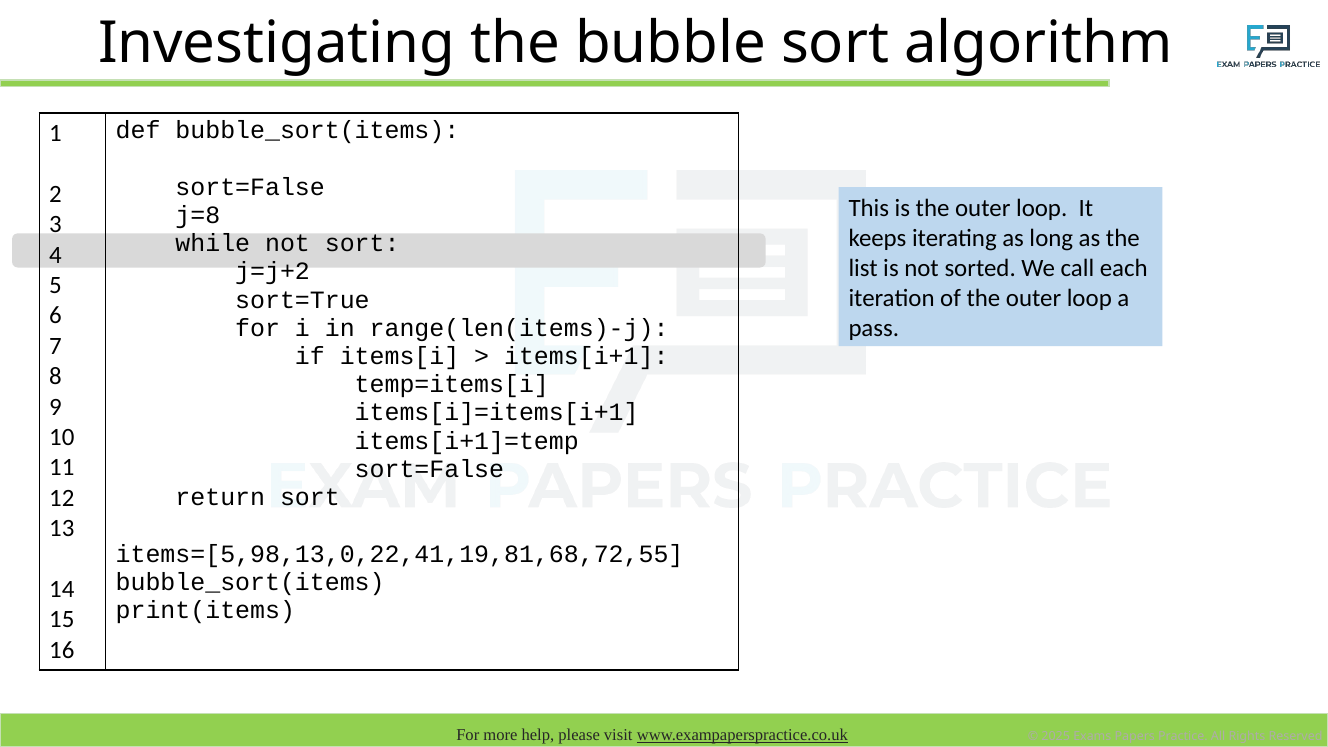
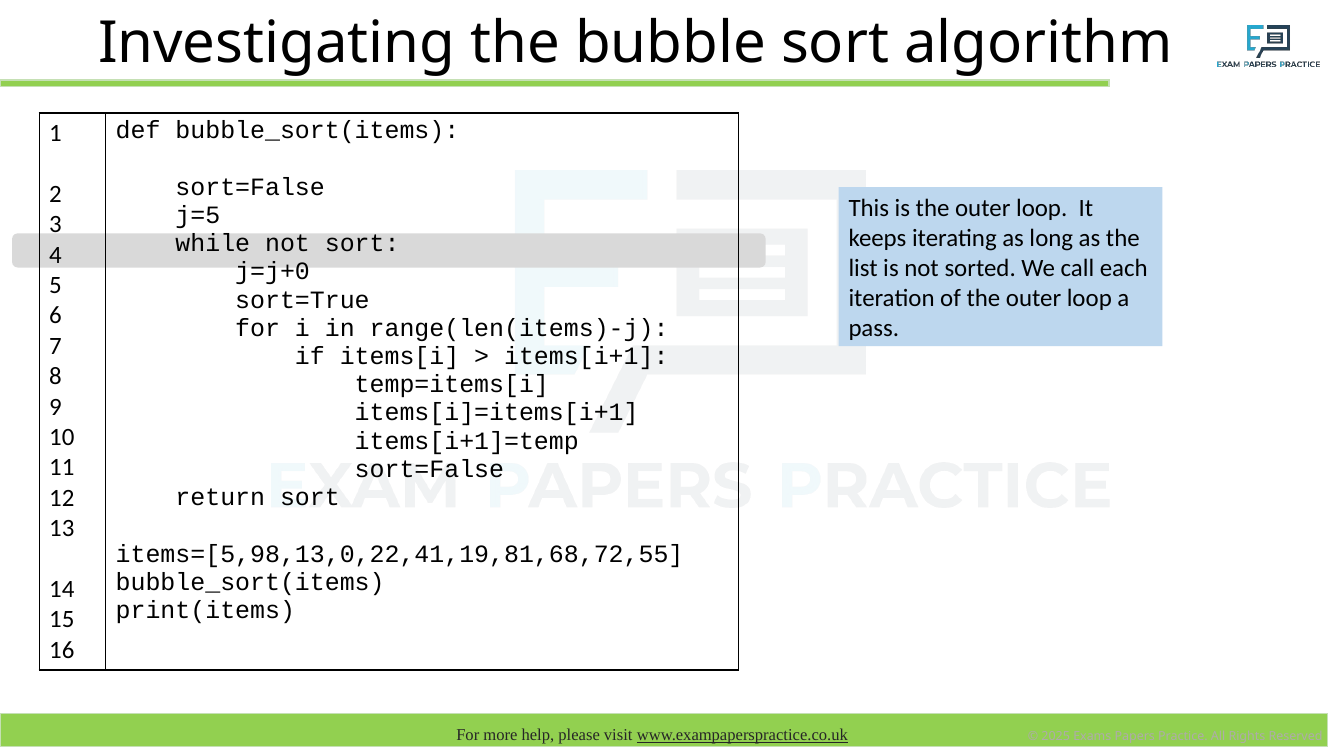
j=8: j=8 -> j=5
j=j+2: j=j+2 -> j=j+0
